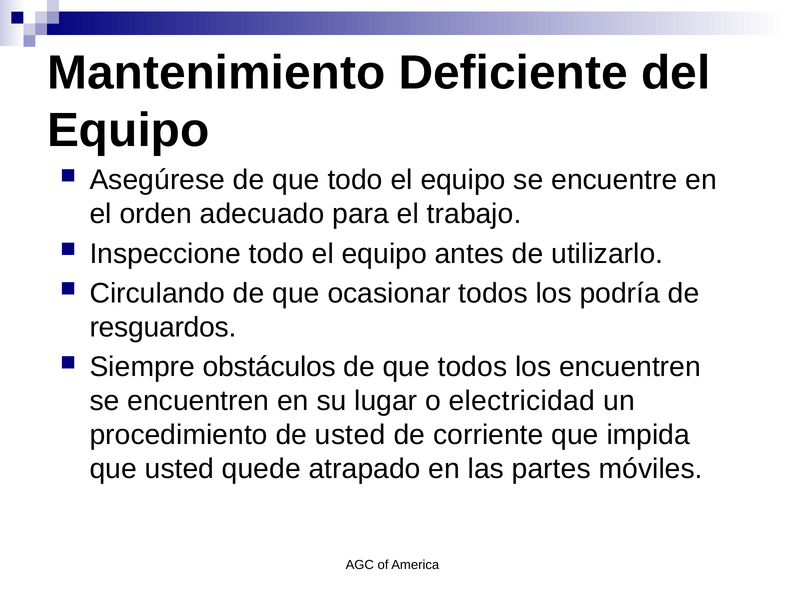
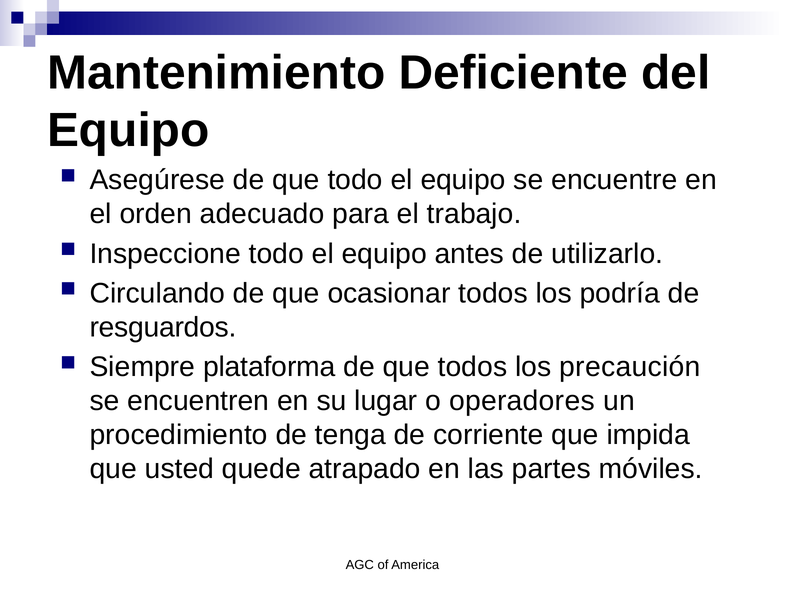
obstáculos: obstáculos -> plataforma
los encuentren: encuentren -> precaución
electricidad: electricidad -> operadores
de usted: usted -> tenga
